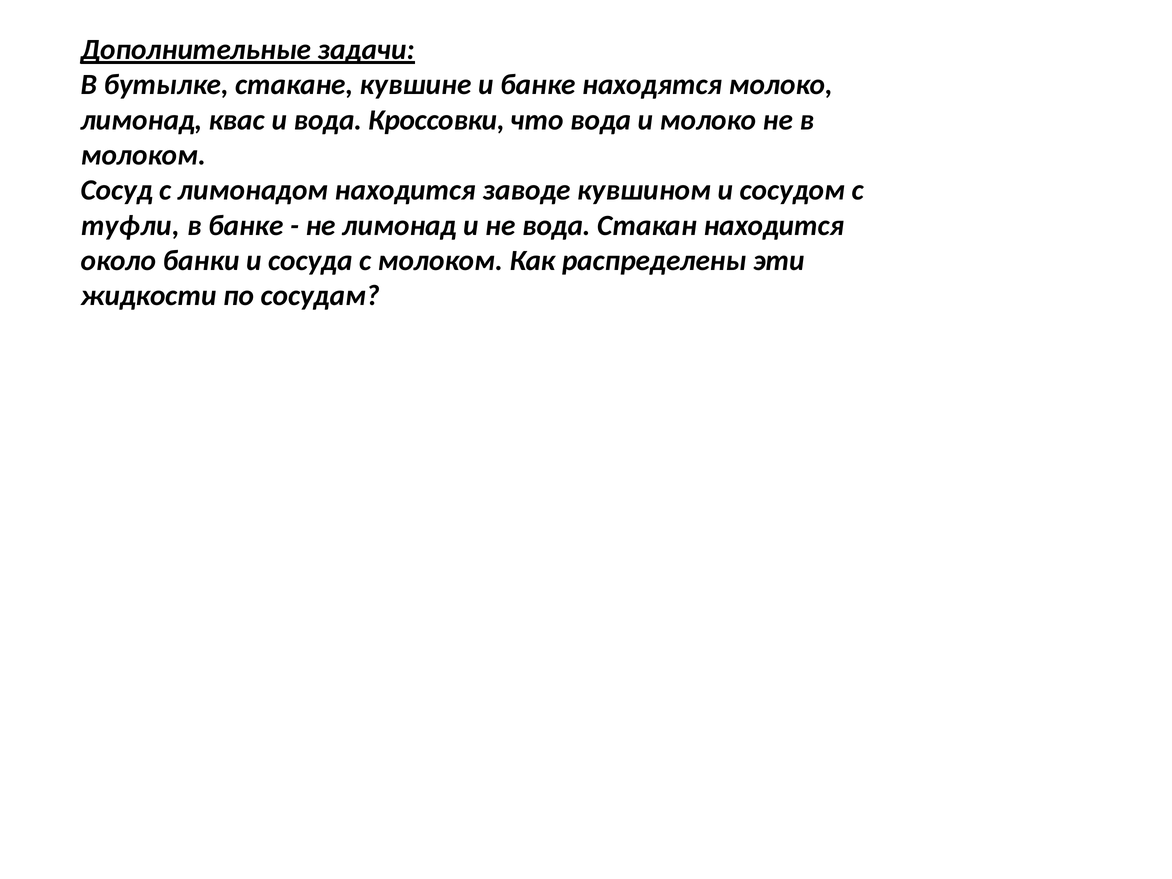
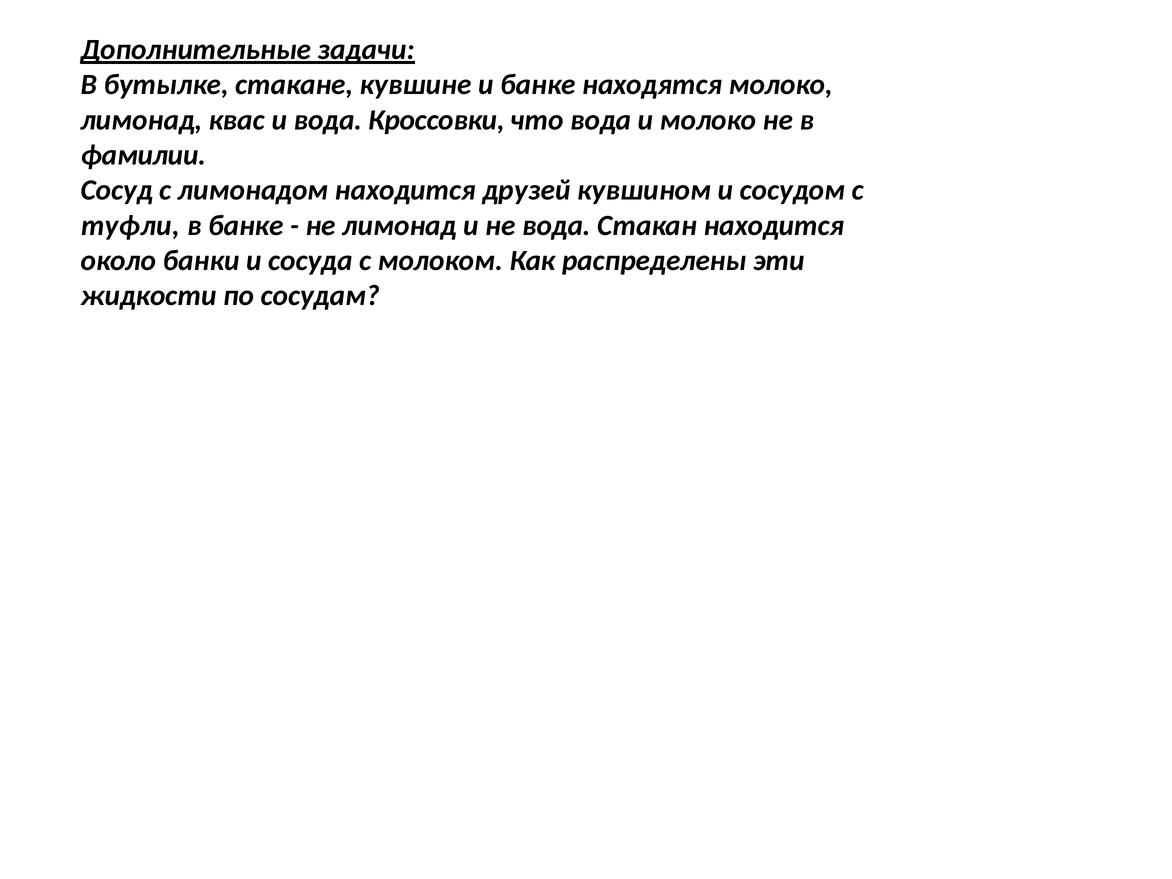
молоком at (143, 155): молоком -> фамилии
заводе: заводе -> друзей
